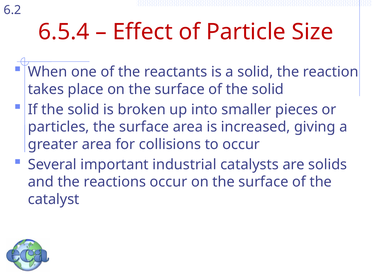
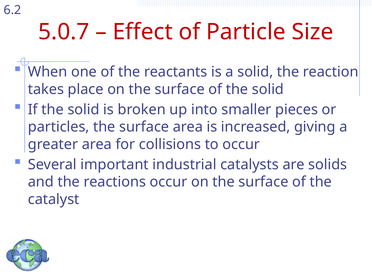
6.5.4: 6.5.4 -> 5.0.7
